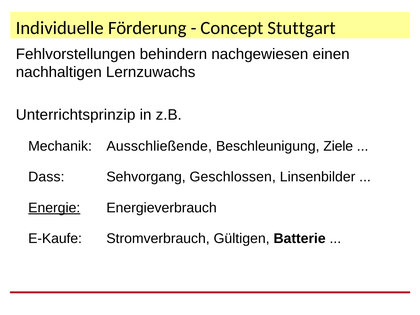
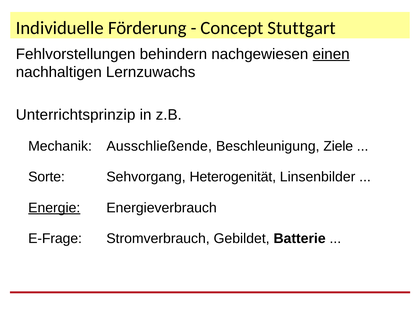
einen underline: none -> present
Dass: Dass -> Sorte
Geschlossen: Geschlossen -> Heterogenität
E-Kaufe: E-Kaufe -> E-Frage
Gültigen: Gültigen -> Gebildet
